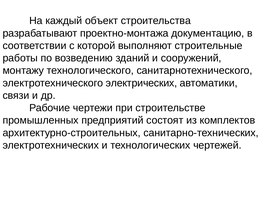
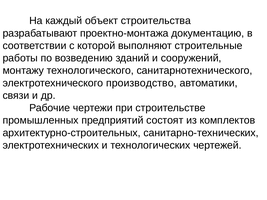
электрических: электрических -> производство
